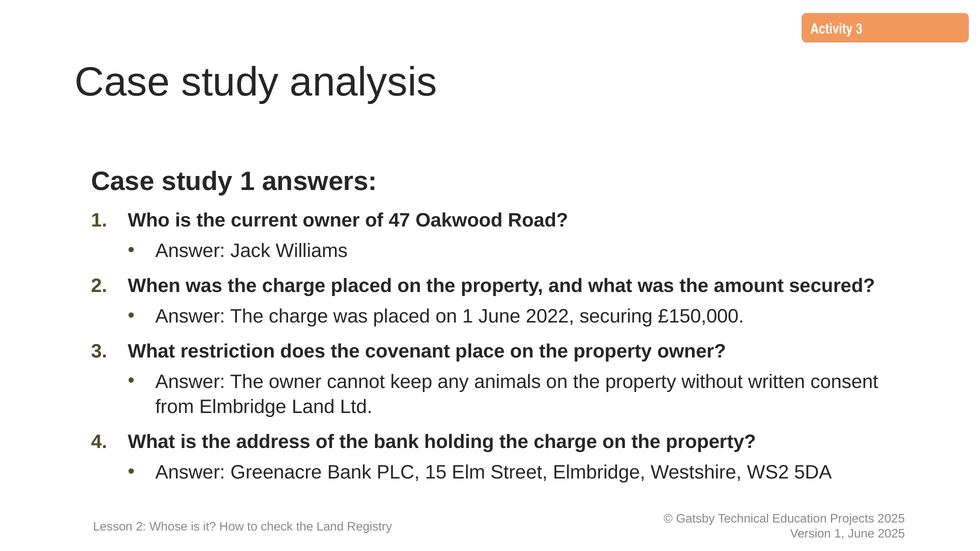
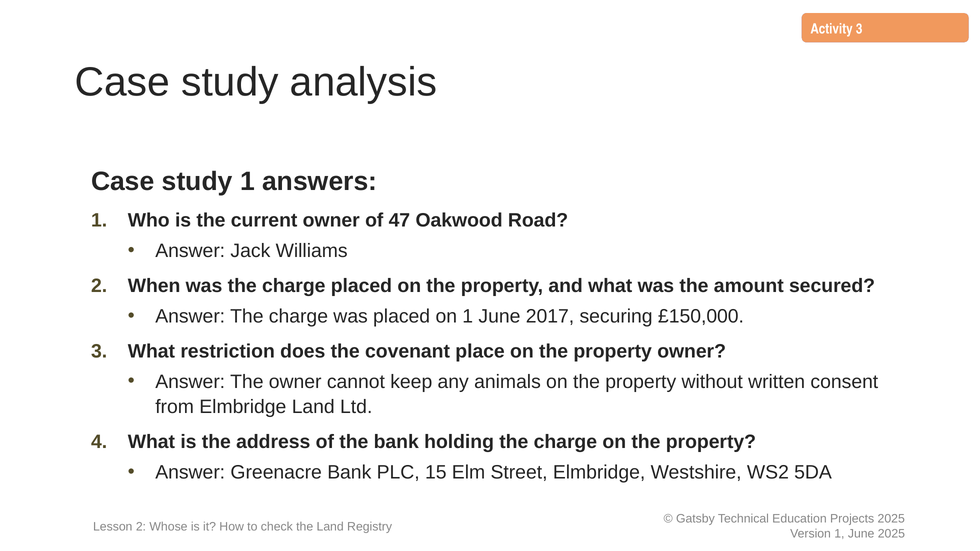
2022: 2022 -> 2017
